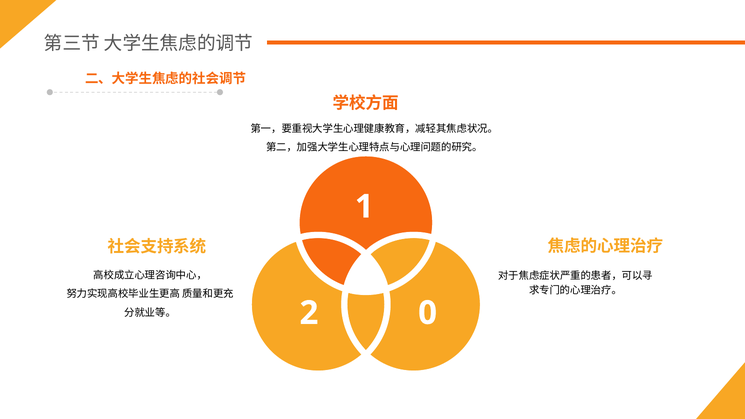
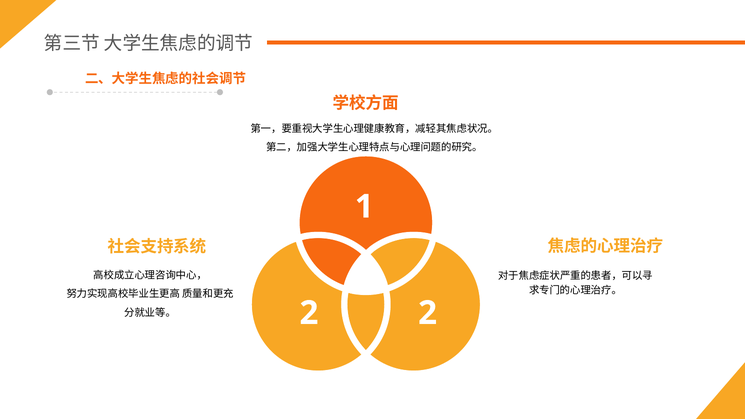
2 0: 0 -> 2
